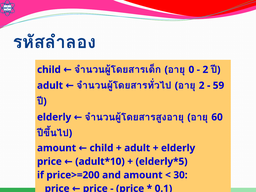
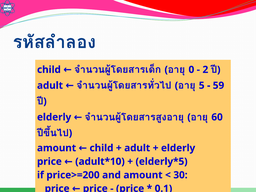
2 at (202, 85): 2 -> 5
